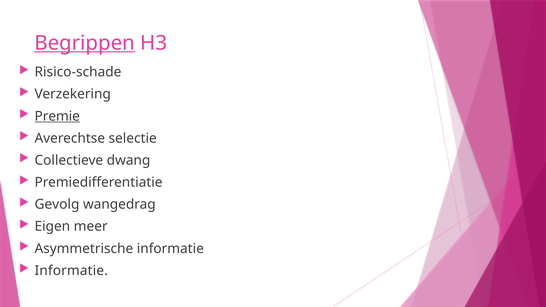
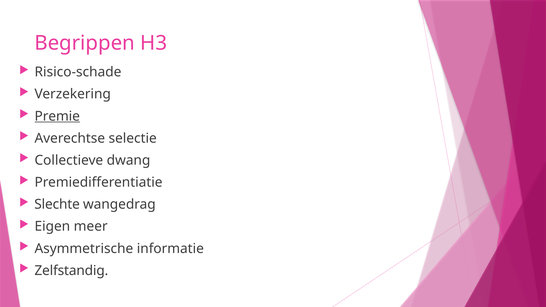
Begrippen underline: present -> none
Gevolg: Gevolg -> Slechte
Informatie at (71, 271): Informatie -> Zelfstandig
